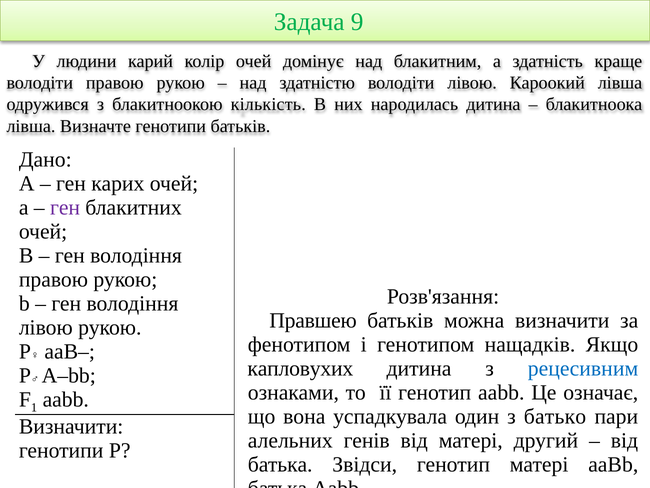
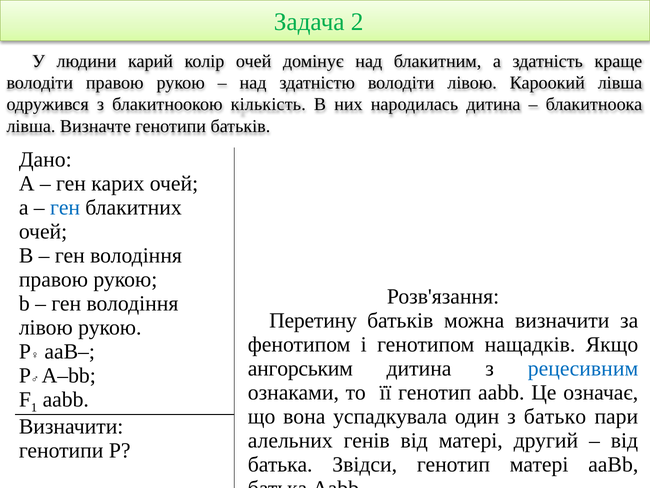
9: 9 -> 2
ген at (65, 207) colour: purple -> blue
Правшею: Правшею -> Перетину
капловухих: капловухих -> ангорським
